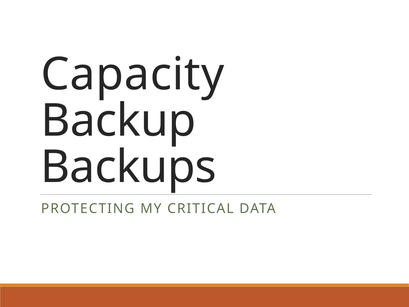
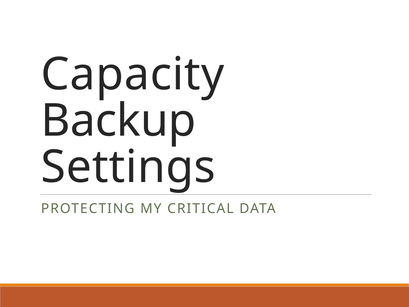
Backups: Backups -> Settings
